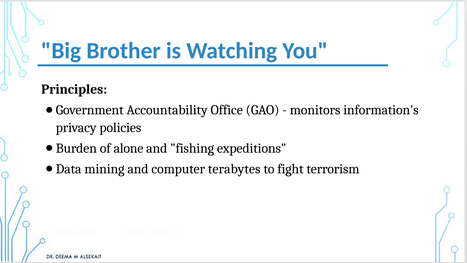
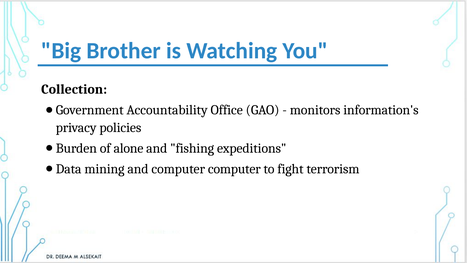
Principles: Principles -> Collection
computer terabytes: terabytes -> computer
